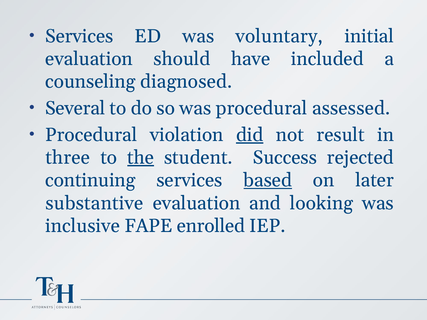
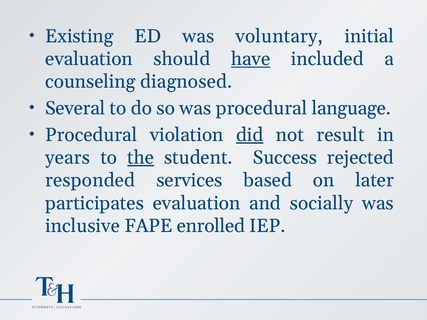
Services at (79, 36): Services -> Existing
have underline: none -> present
assessed: assessed -> language
three: three -> years
continuing: continuing -> responded
based underline: present -> none
substantive: substantive -> participates
looking: looking -> socially
